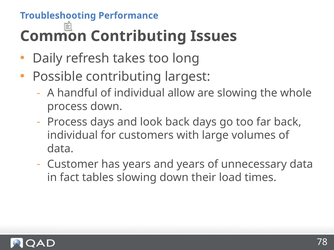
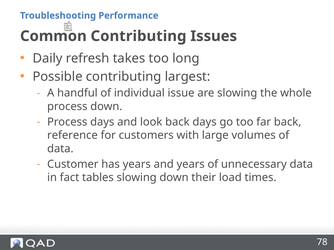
allow: allow -> issue
individual at (72, 136): individual -> reference
